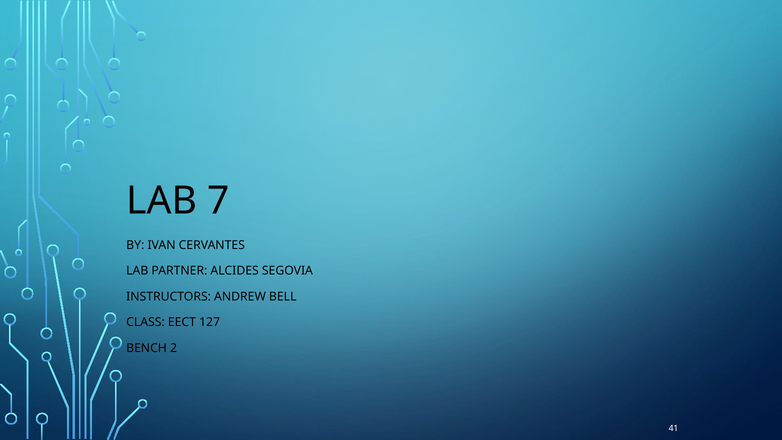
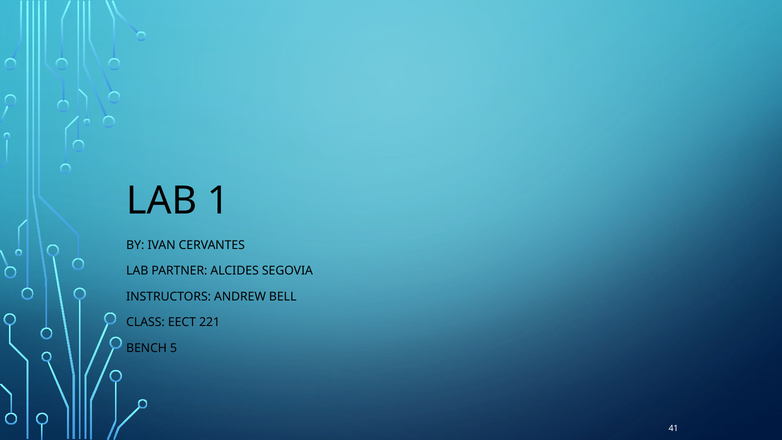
7: 7 -> 1
127: 127 -> 221
2: 2 -> 5
